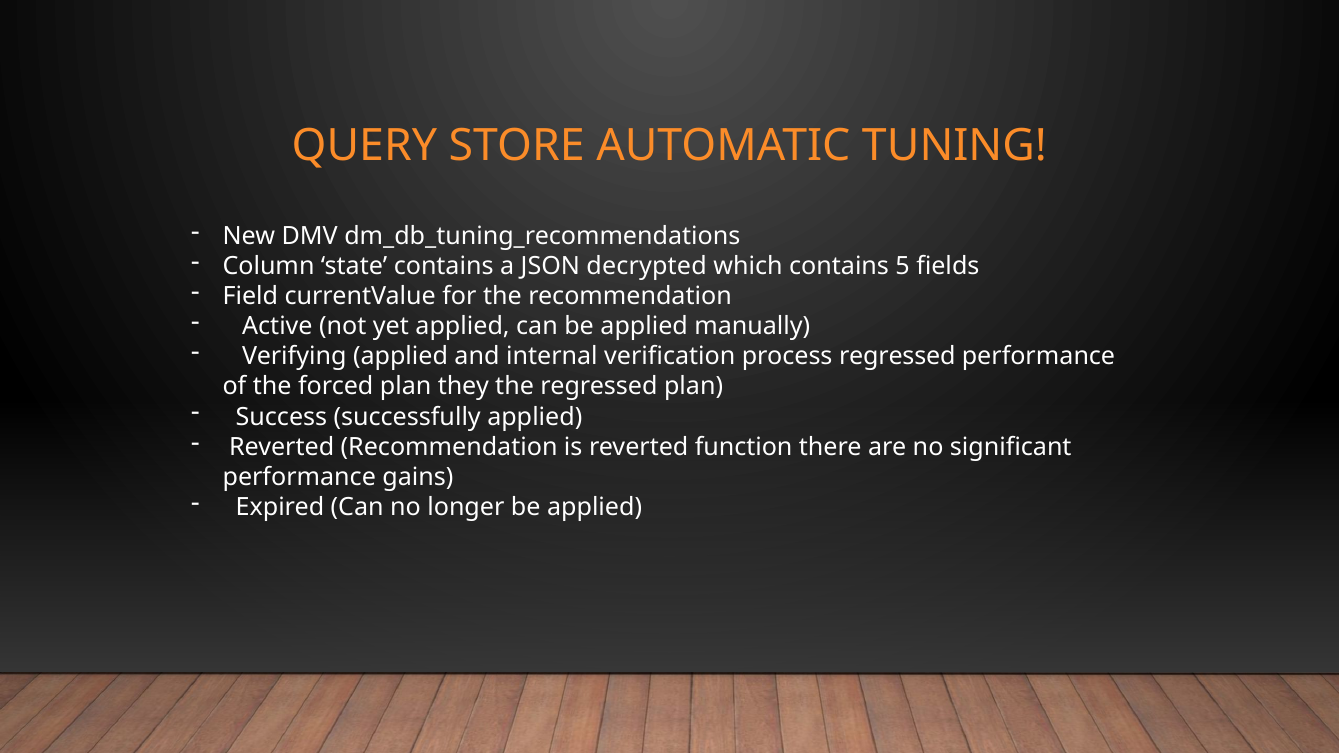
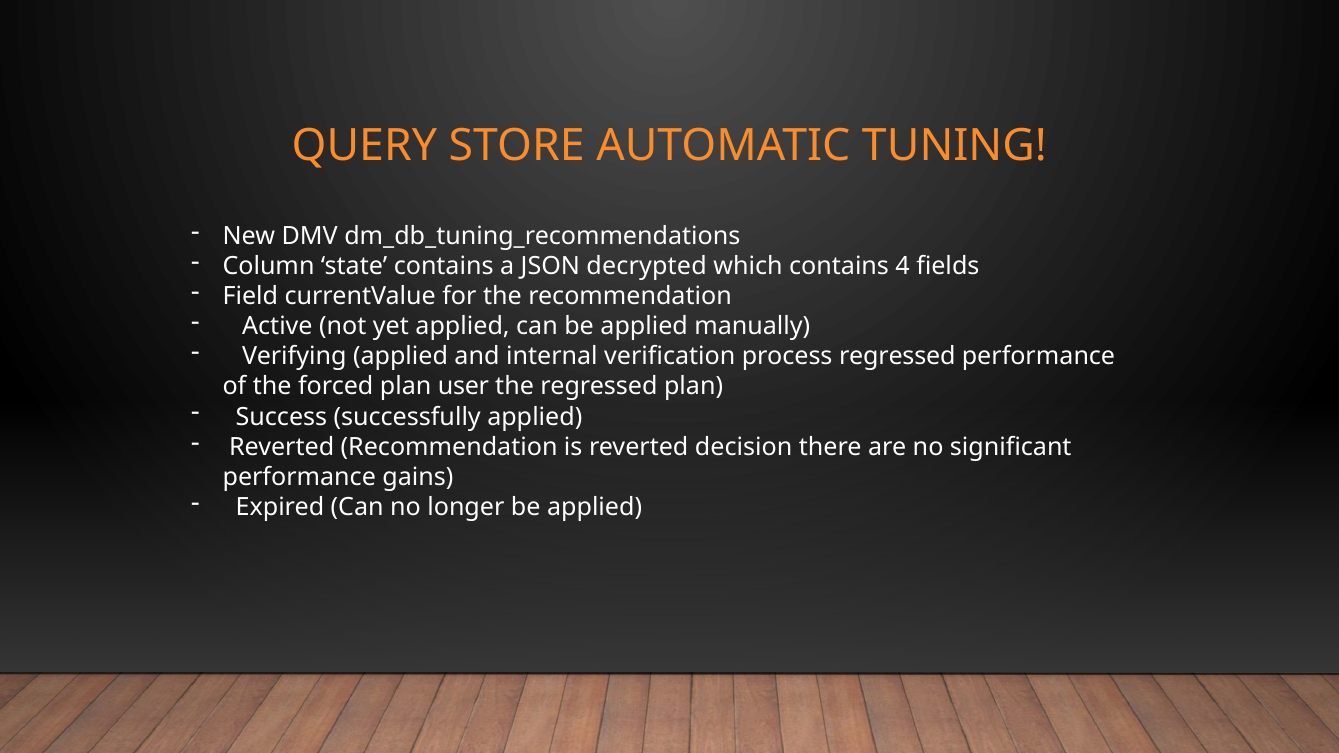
5: 5 -> 4
they: they -> user
function: function -> decision
